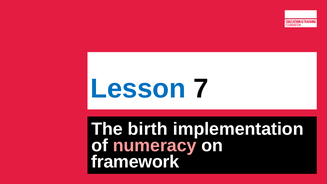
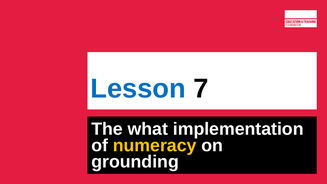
birth: birth -> what
numeracy colour: pink -> yellow
framework: framework -> grounding
